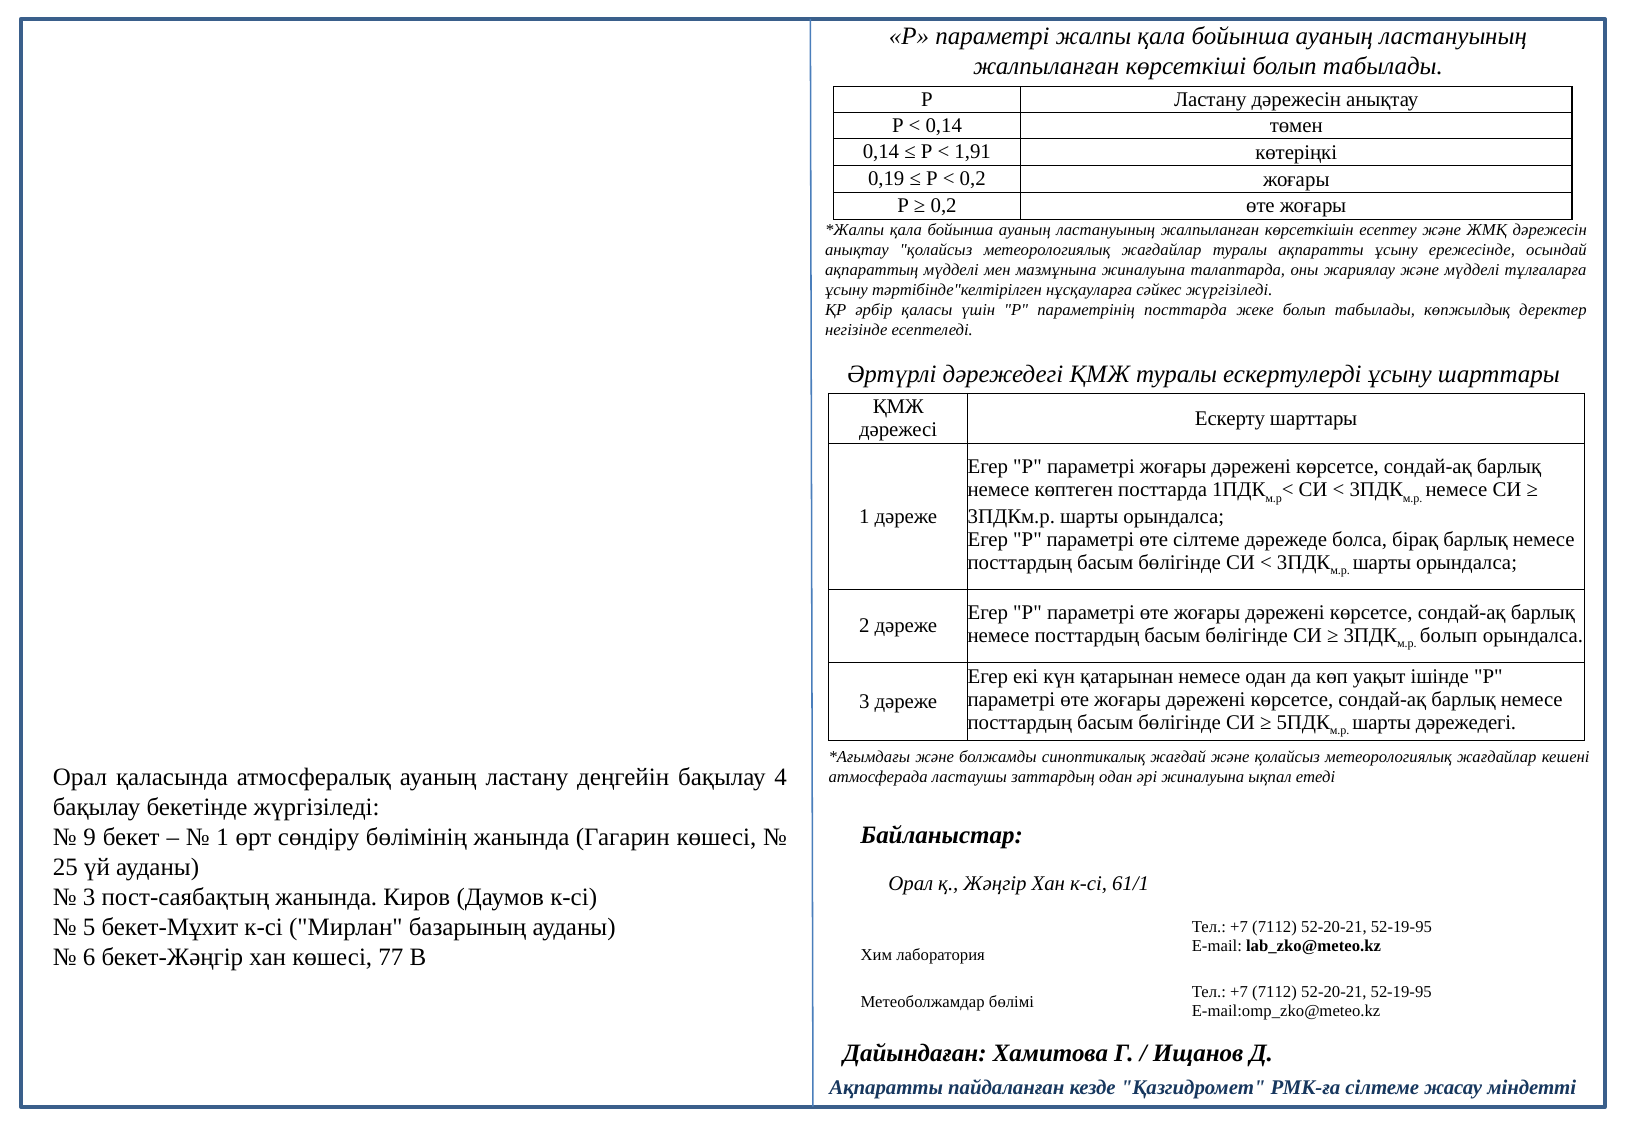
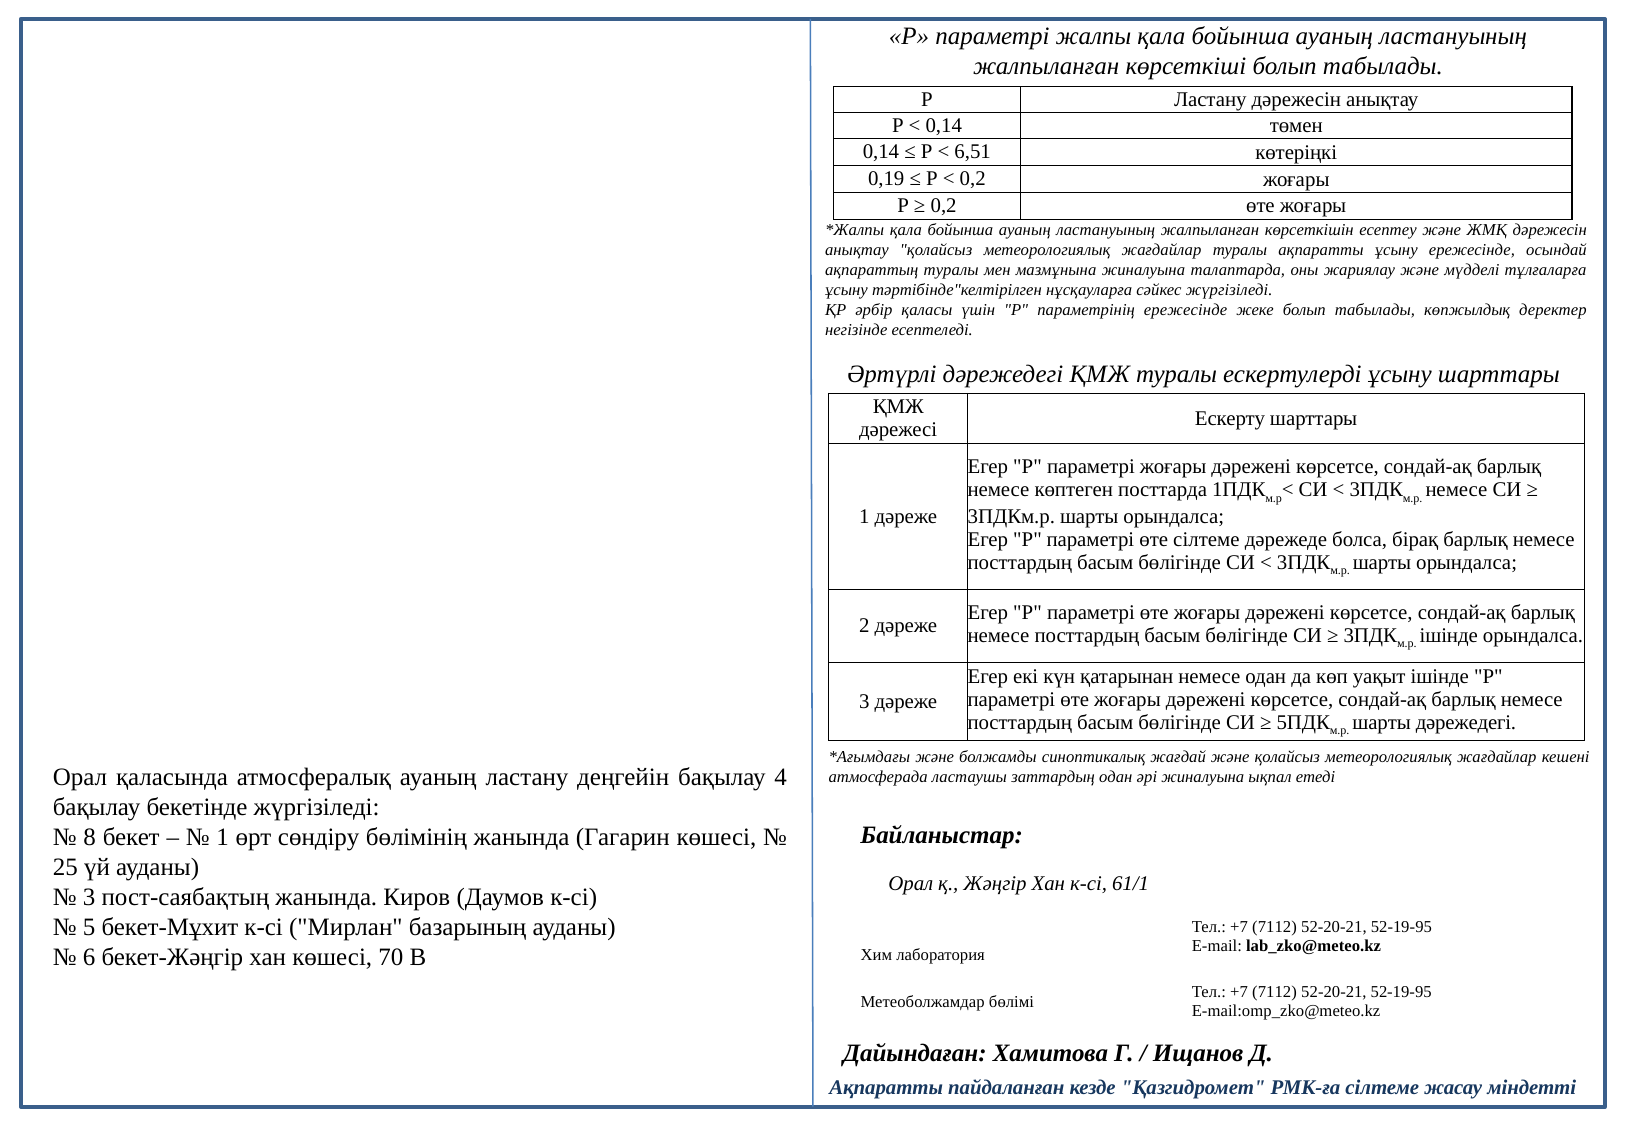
1,91: 1,91 -> 6,51
ақпараттың мүдделі: мүдделі -> туралы
параметрінің посттарда: посттарда -> ережесінде
болып at (1449, 635): болып -> ішінде
9: 9 -> 8
77: 77 -> 70
